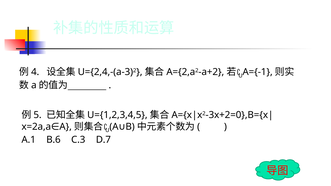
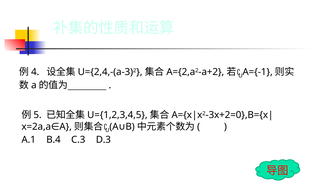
B.6: B.6 -> B.4
D.7: D.7 -> D.3
